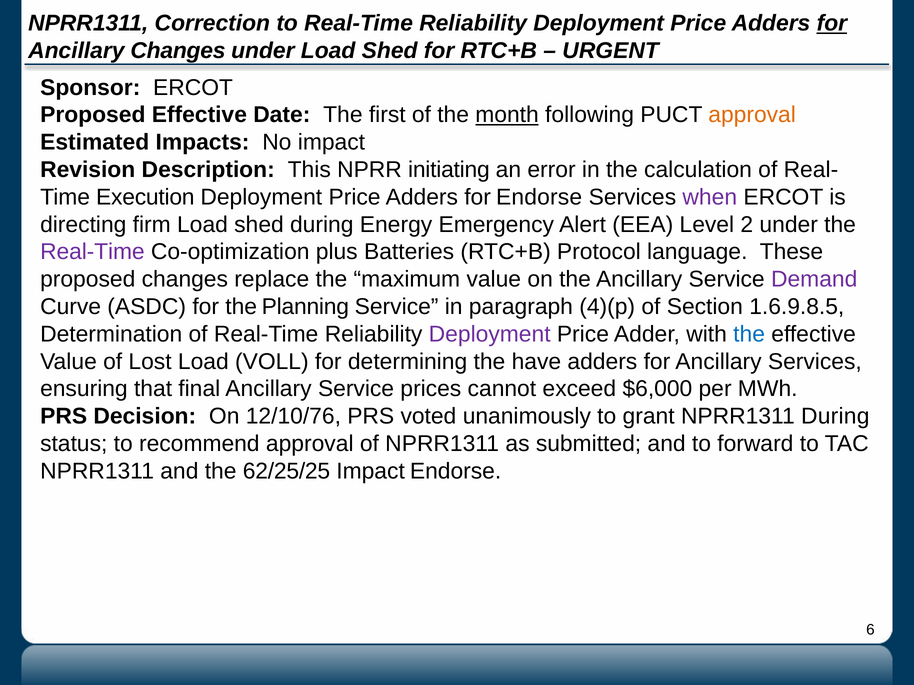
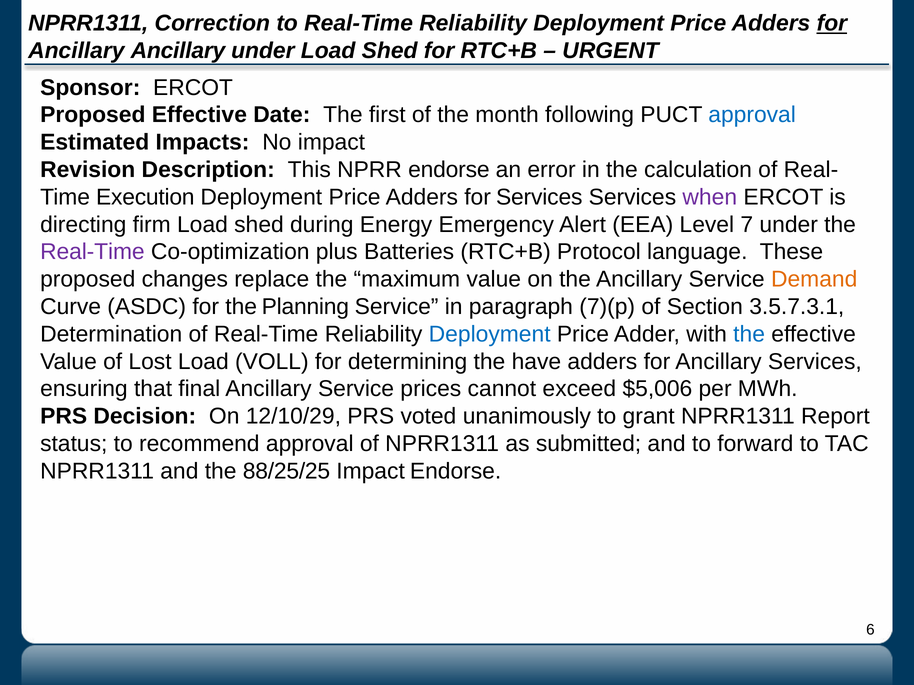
Ancillary Changes: Changes -> Ancillary
month underline: present -> none
approval at (752, 115) colour: orange -> blue
NPRR initiating: initiating -> endorse
for Endorse: Endorse -> Services
2: 2 -> 7
Demand colour: purple -> orange
4)(p: 4)(p -> 7)(p
1.6.9.8.5: 1.6.9.8.5 -> 3.5.7.3.1
Deployment at (490, 334) colour: purple -> blue
$6,000: $6,000 -> $5,006
12/10/76: 12/10/76 -> 12/10/29
NPRR1311 During: During -> Report
62/25/25: 62/25/25 -> 88/25/25
